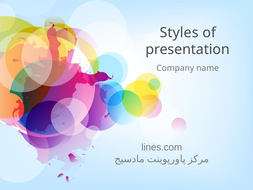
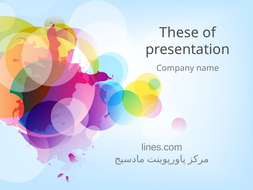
Styles: Styles -> These
